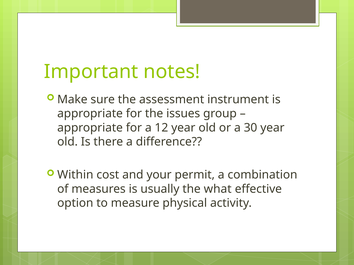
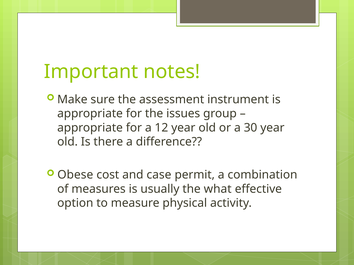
Within: Within -> Obese
your: your -> case
